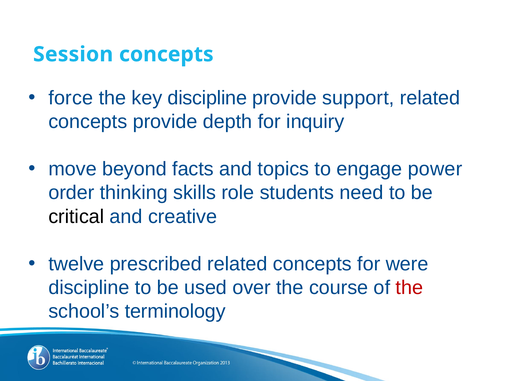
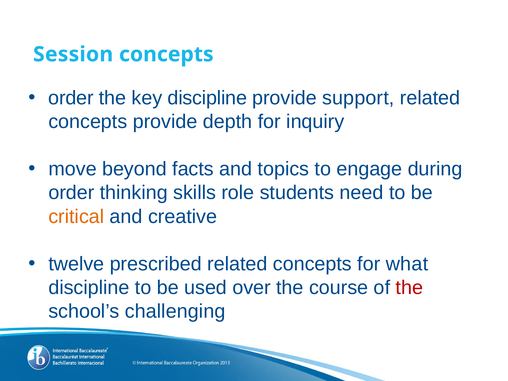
force at (71, 98): force -> order
power: power -> during
critical colour: black -> orange
were: were -> what
terminology: terminology -> challenging
